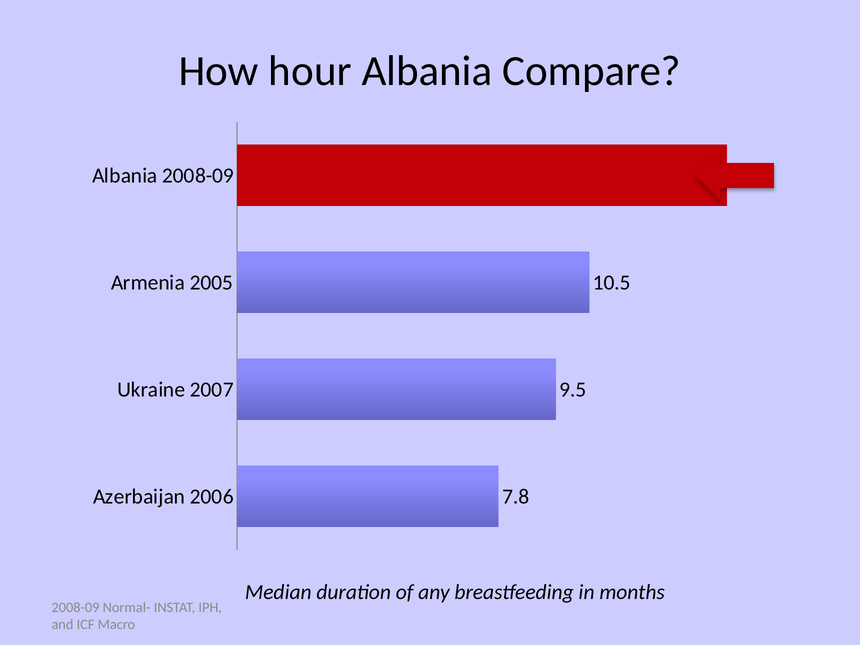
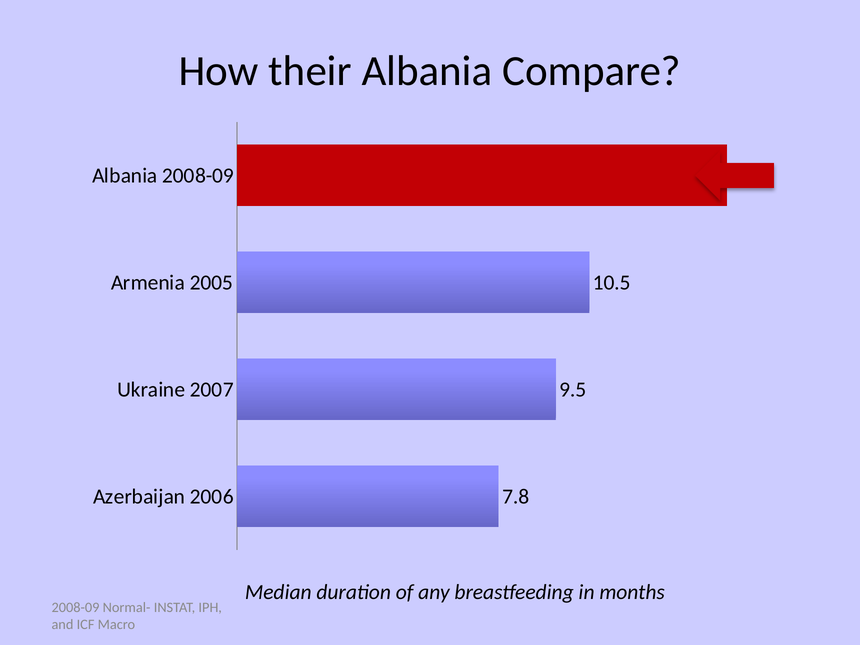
hour: hour -> their
